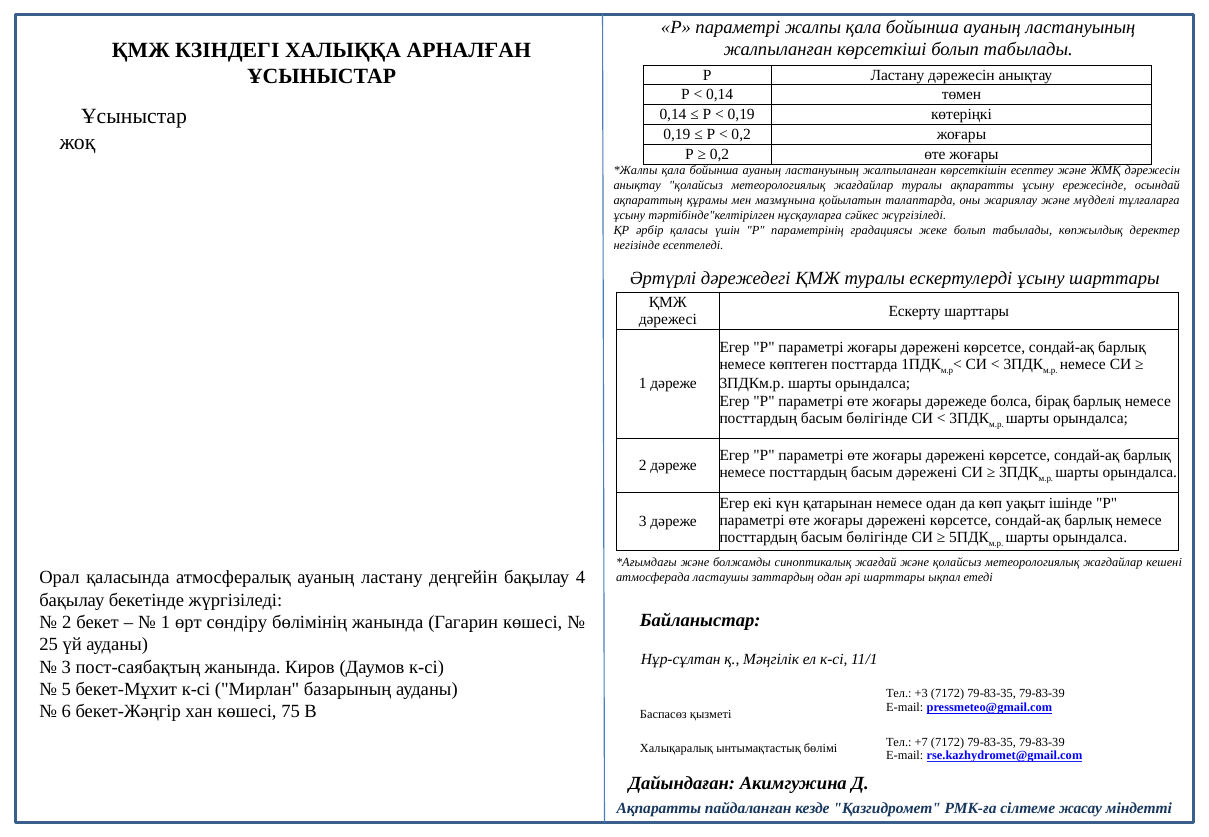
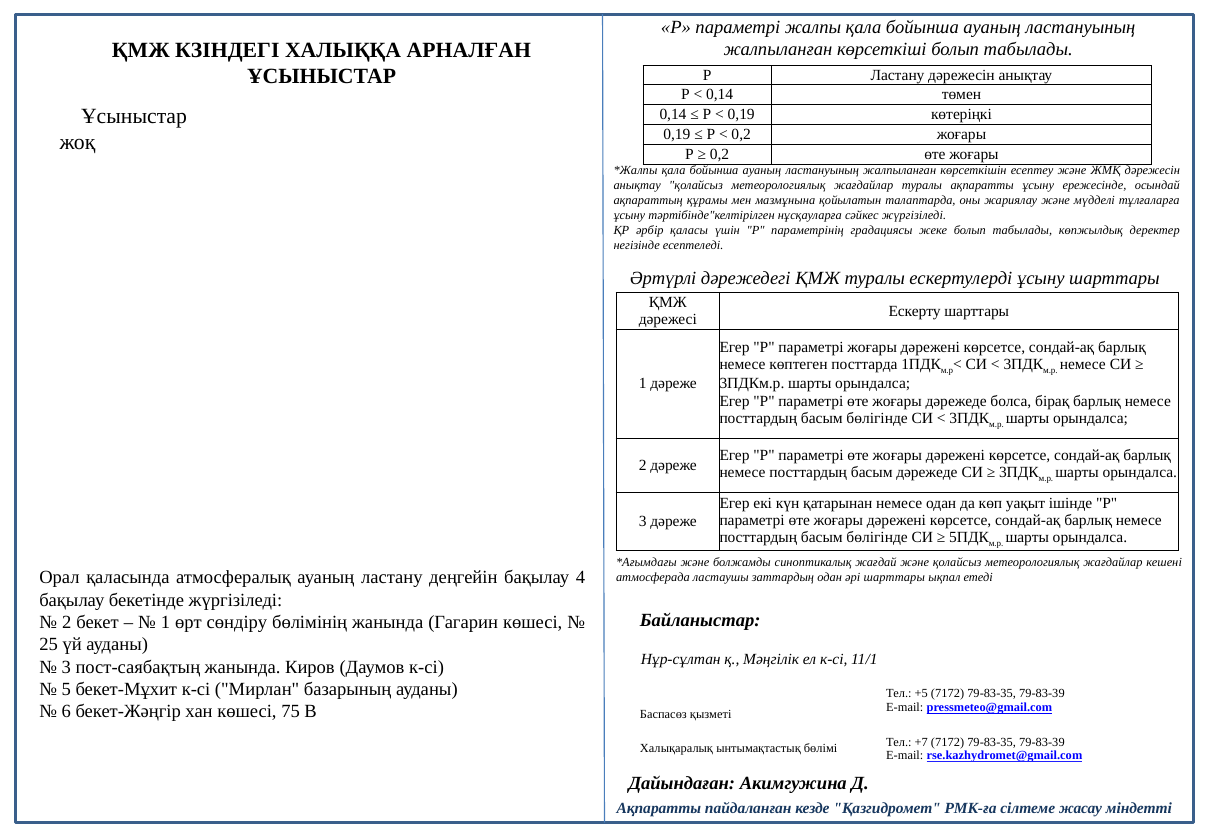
басым дәрежені: дәрежені -> дәрежеде
+3: +3 -> +5
